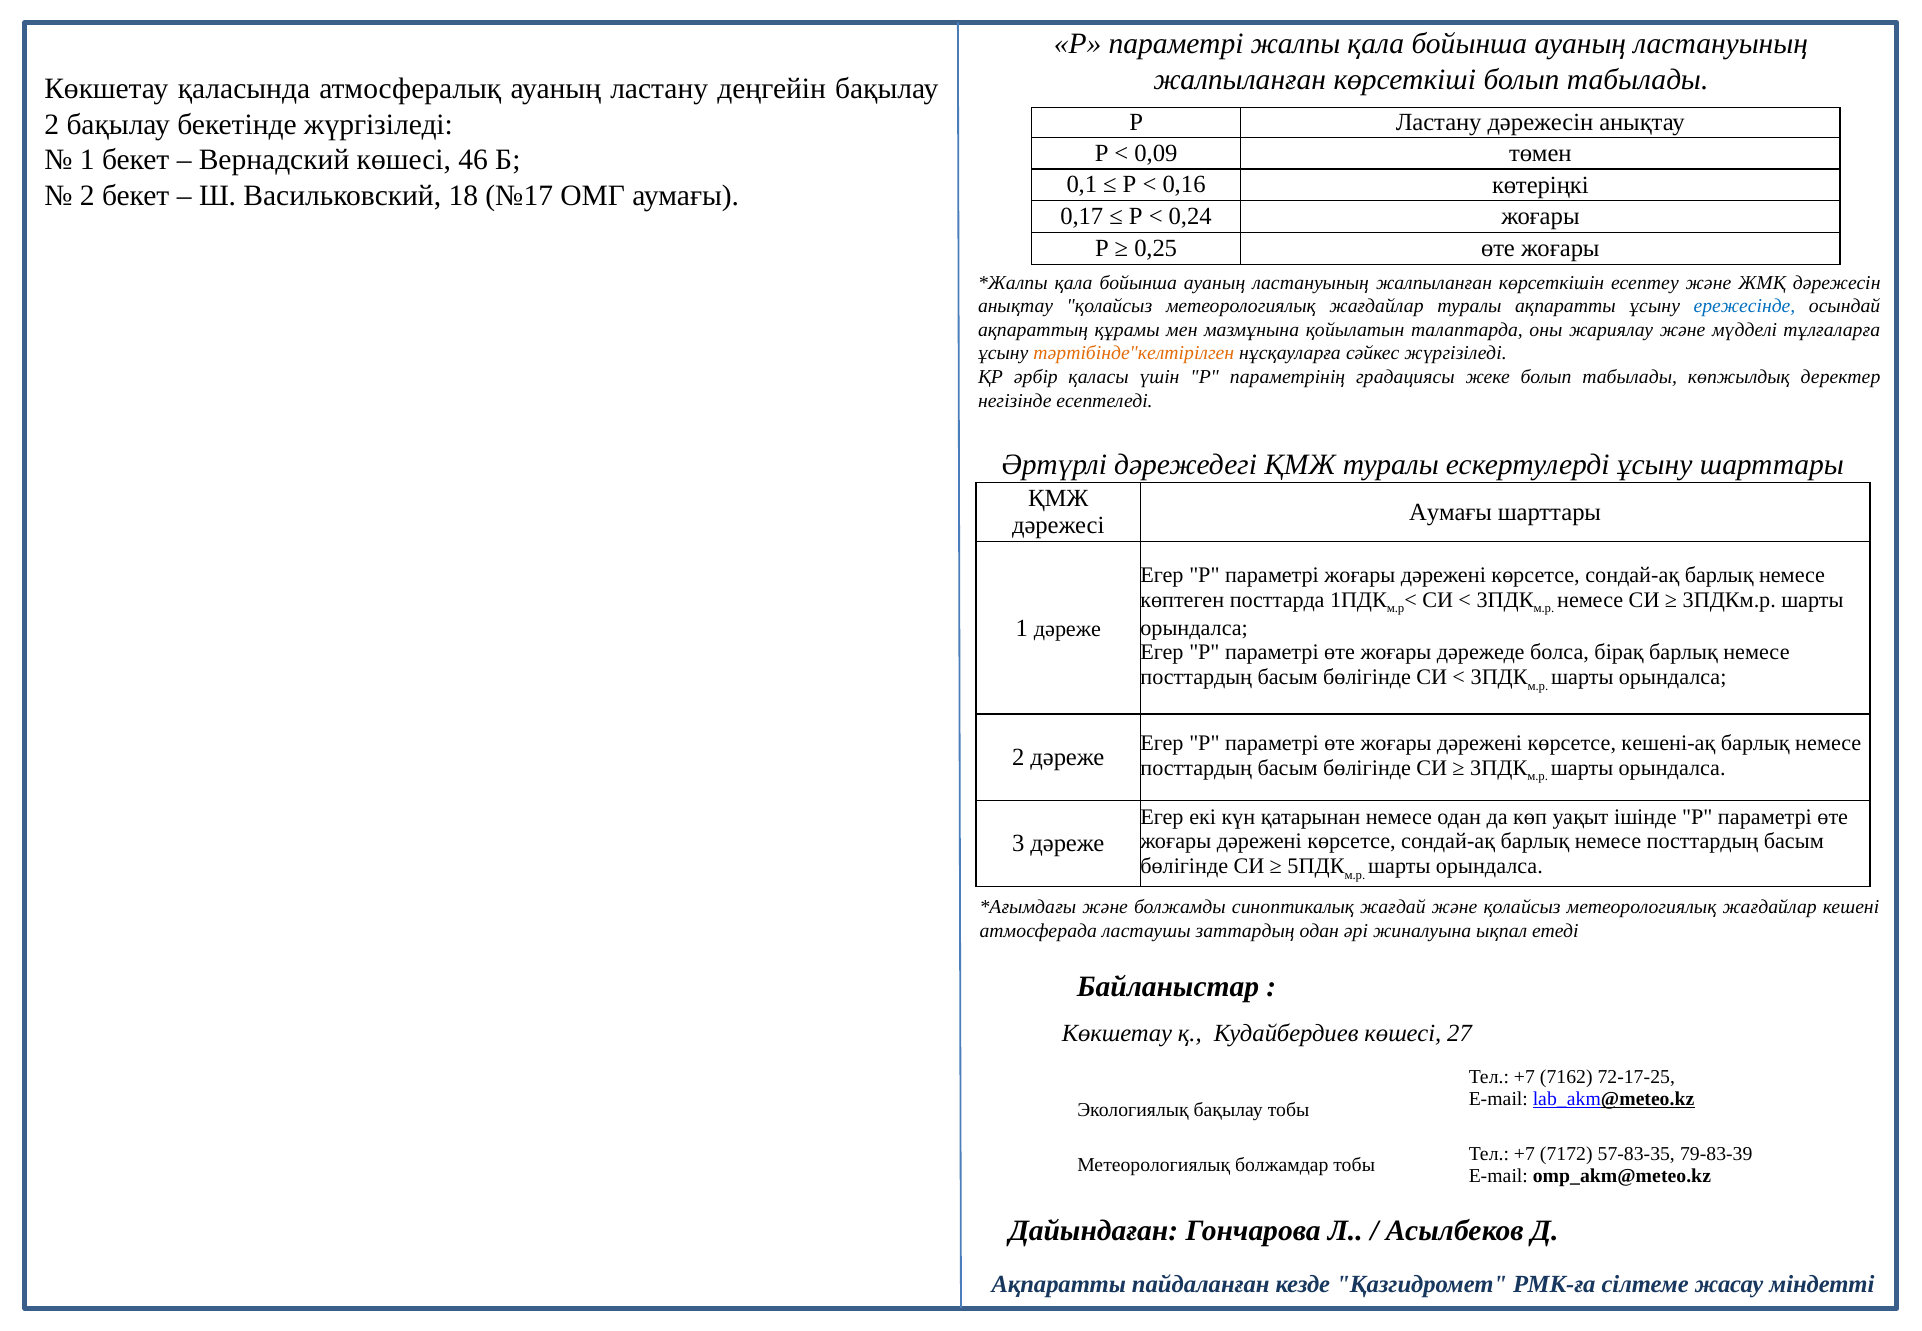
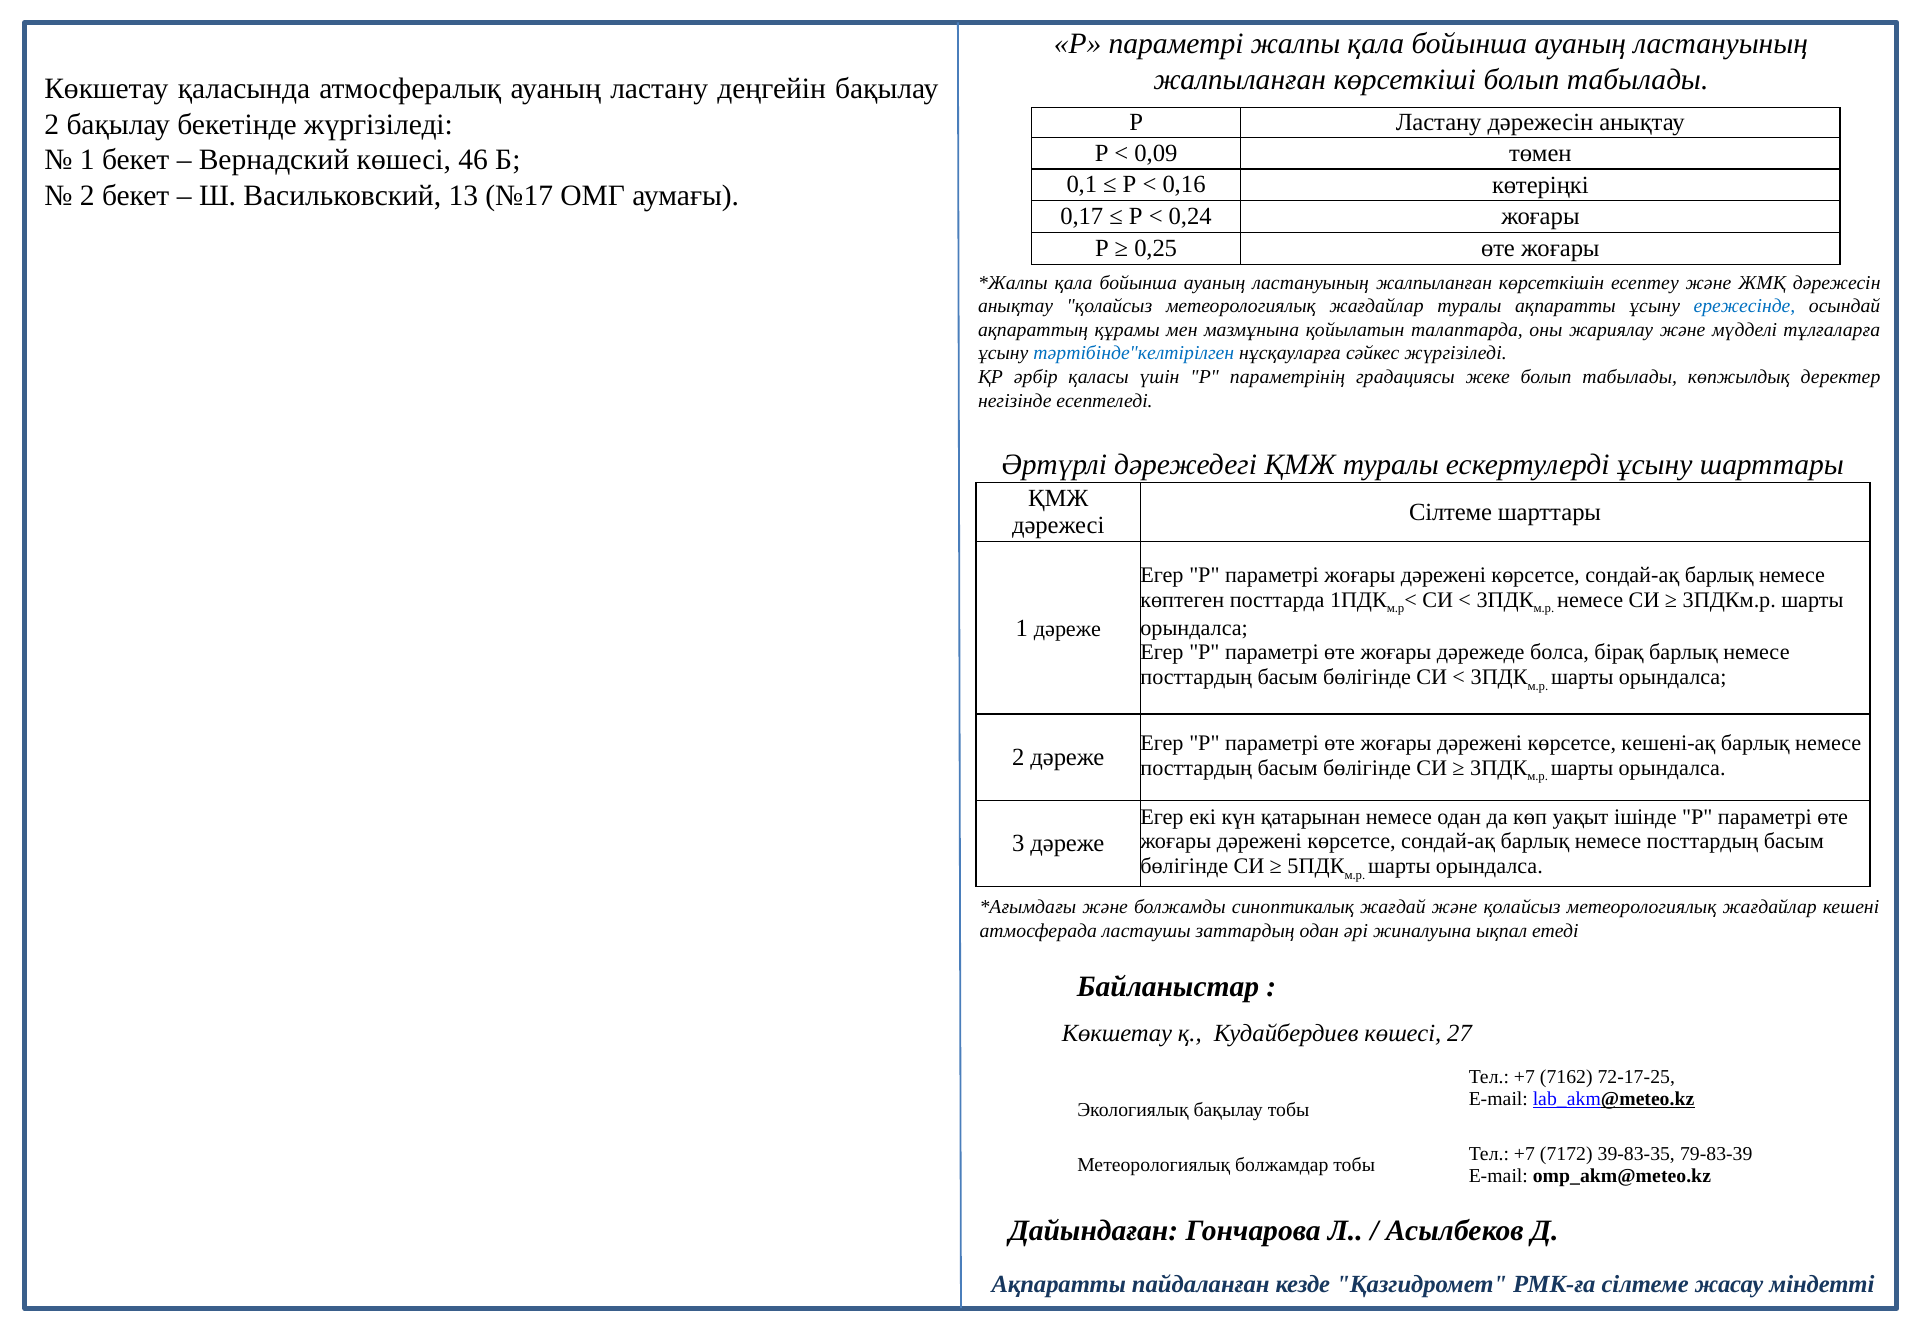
18: 18 -> 13
тәртібінде"келтірілген colour: orange -> blue
Аумағы at (1451, 512): Аумағы -> Сілтеме
57-83-35: 57-83-35 -> 39-83-35
